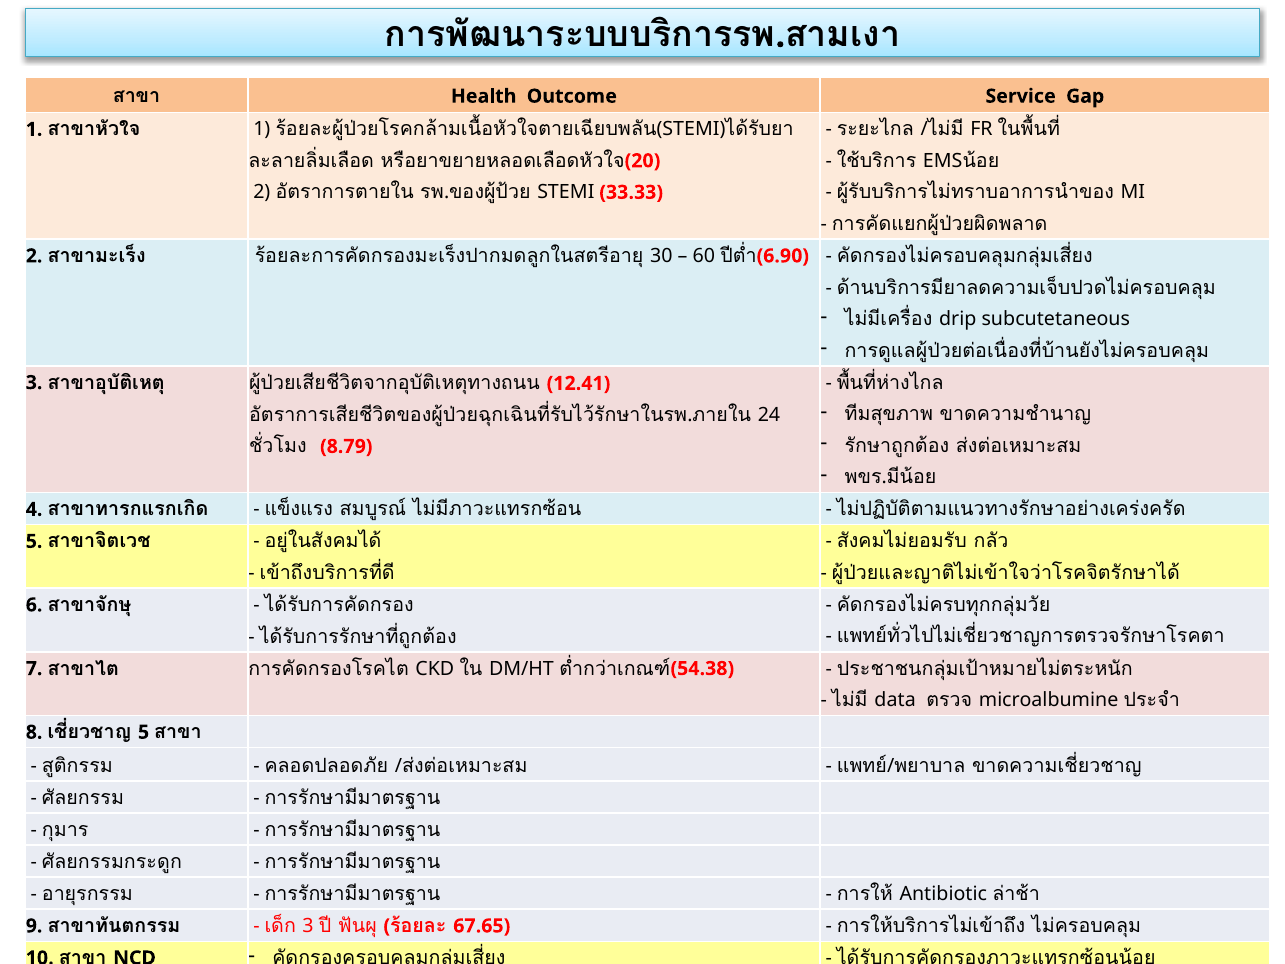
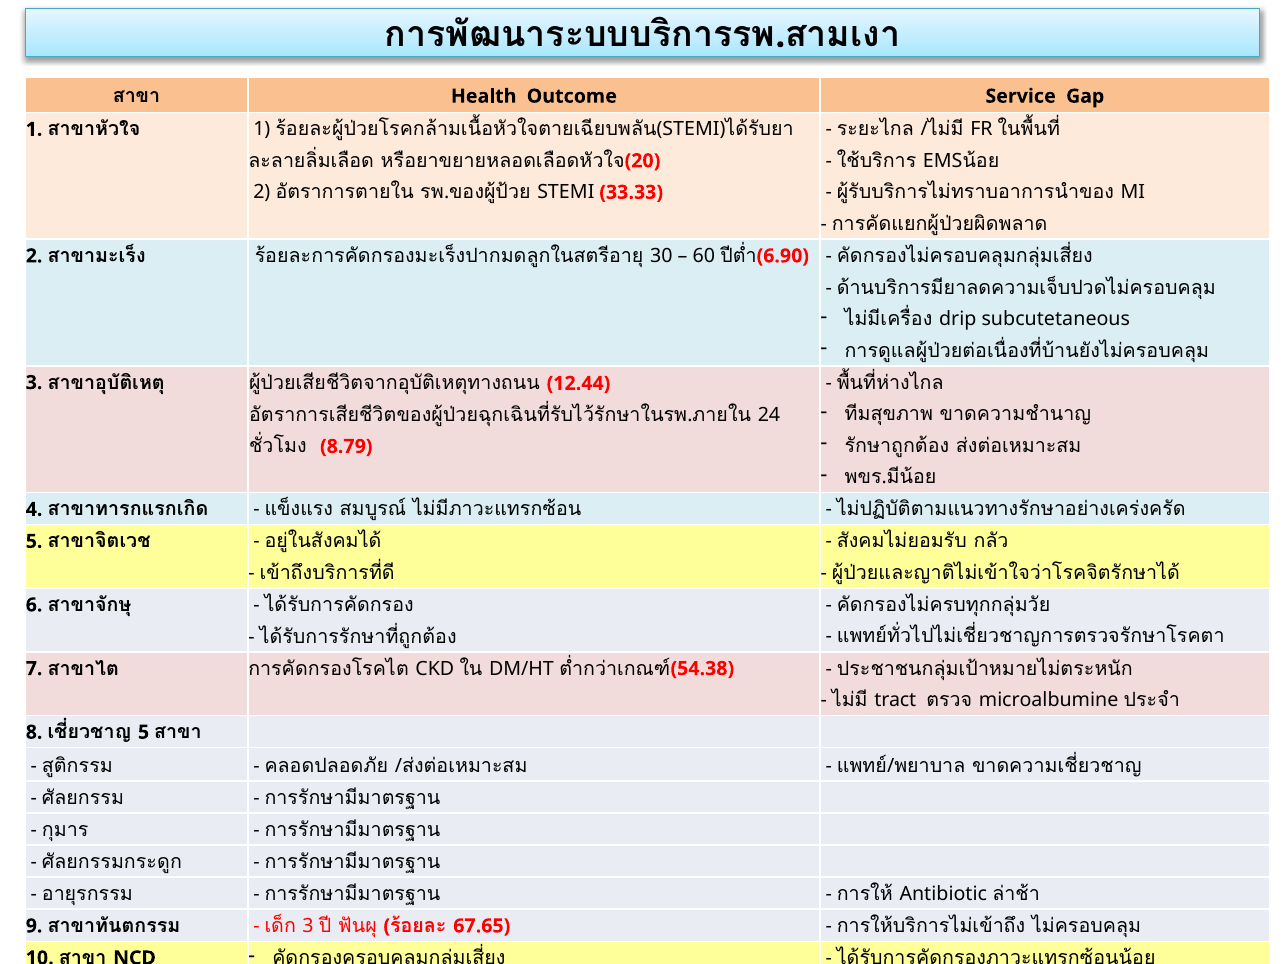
12.41: 12.41 -> 12.44
data: data -> tract
